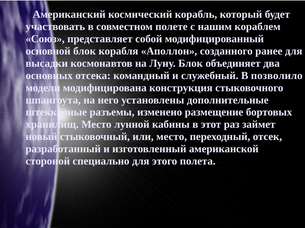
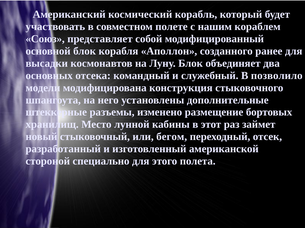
или место: место -> бегом
